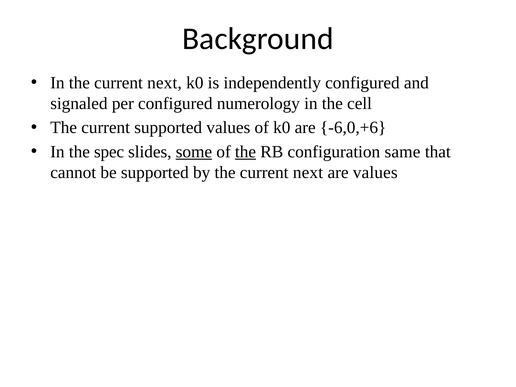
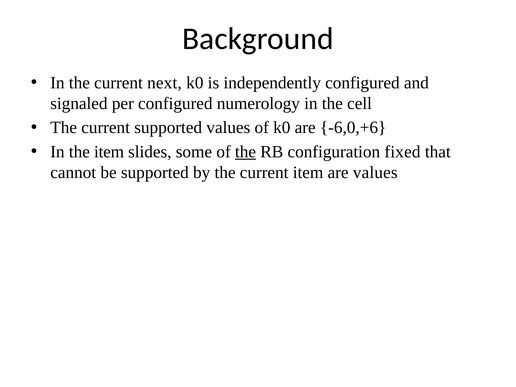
the spec: spec -> item
some underline: present -> none
same: same -> fixed
by the current next: next -> item
